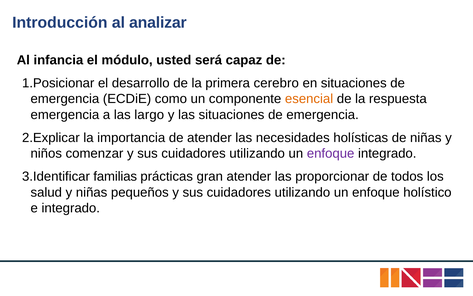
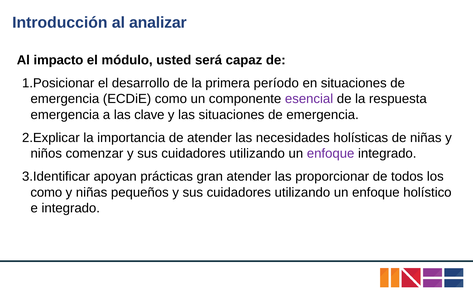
infancia: infancia -> impacto
cerebro: cerebro -> período
esencial colour: orange -> purple
largo: largo -> clave
familias: familias -> apoyan
salud at (46, 192): salud -> como
